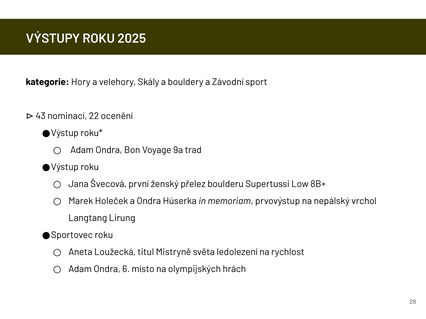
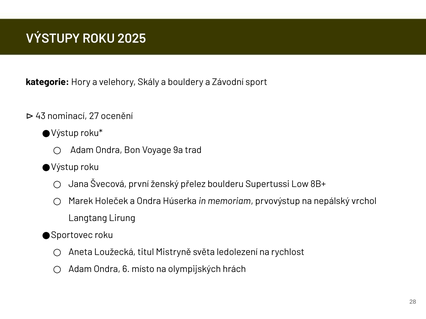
22: 22 -> 27
